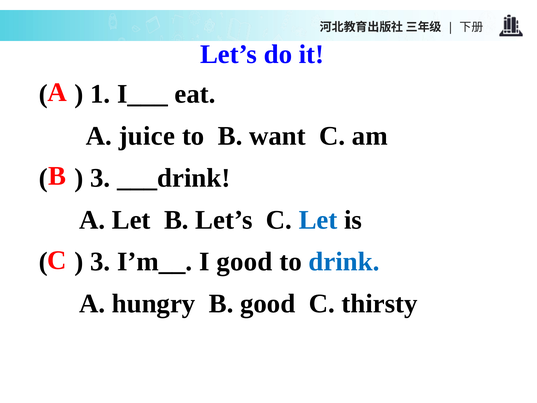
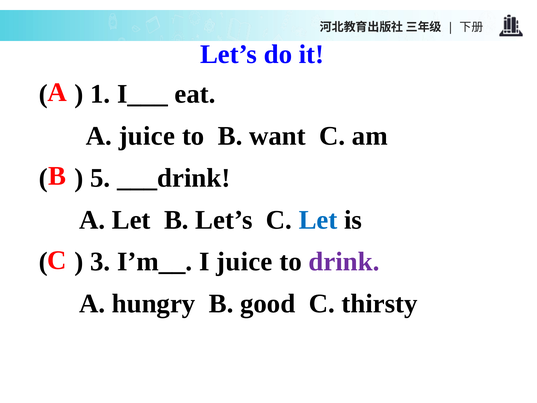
3 at (100, 178): 3 -> 5
I good: good -> juice
drink colour: blue -> purple
